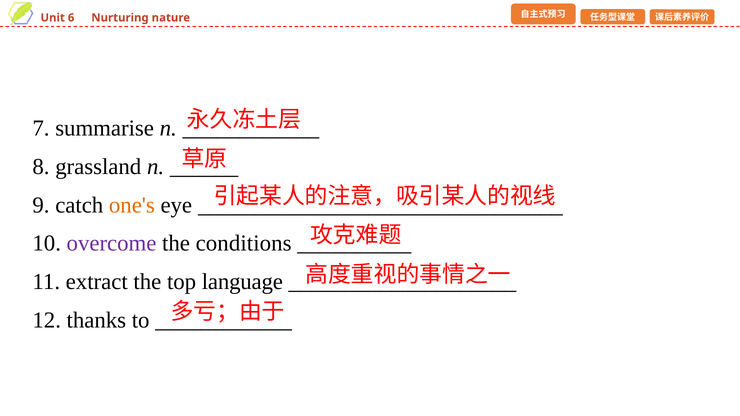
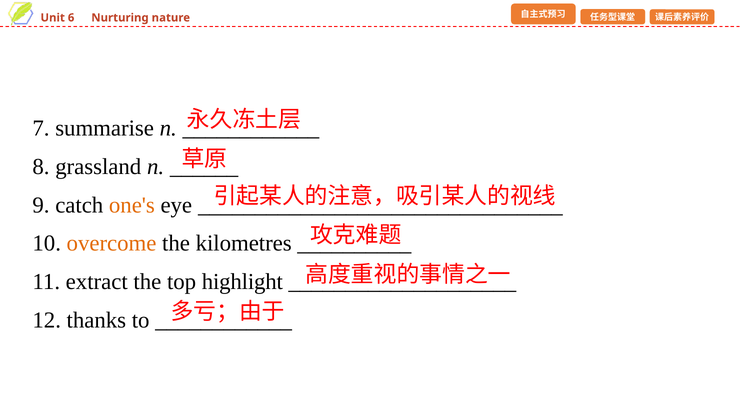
overcome colour: purple -> orange
conditions: conditions -> kilometres
language: language -> highlight
